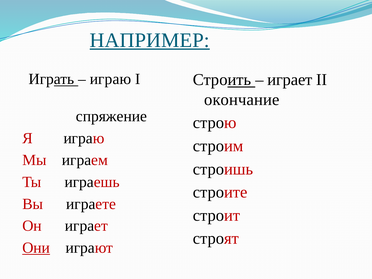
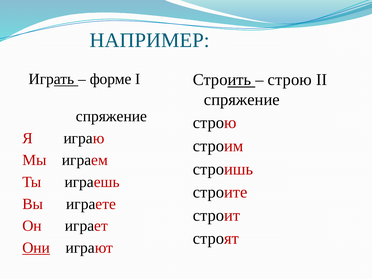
НАПРИМЕР underline: present -> none
играю at (110, 79): играю -> форме
играет at (290, 80): играет -> строю
окончание at (242, 100): окончание -> спряжение
